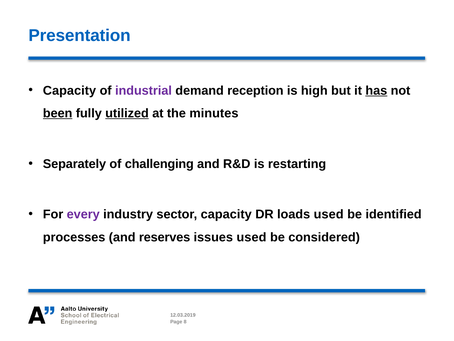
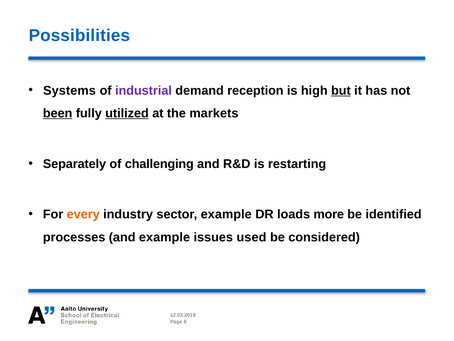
Presentation: Presentation -> Possibilities
Capacity at (69, 90): Capacity -> Systems
but underline: none -> present
has underline: present -> none
minutes: minutes -> markets
every colour: purple -> orange
sector capacity: capacity -> example
loads used: used -> more
and reserves: reserves -> example
